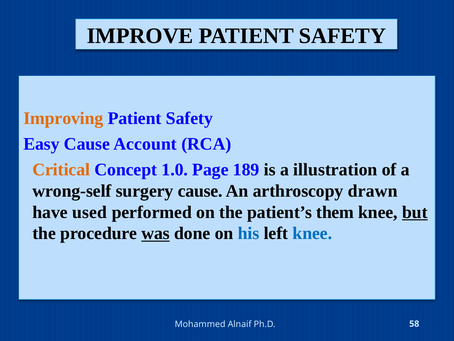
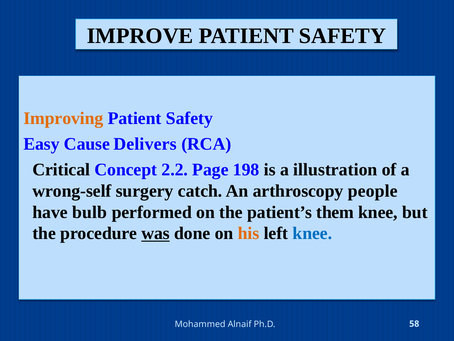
Account: Account -> Delivers
Critical colour: orange -> black
1.0: 1.0 -> 2.2
189: 189 -> 198
surgery cause: cause -> catch
drawn: drawn -> people
used: used -> bulb
but underline: present -> none
his colour: blue -> orange
